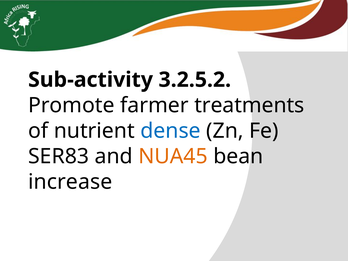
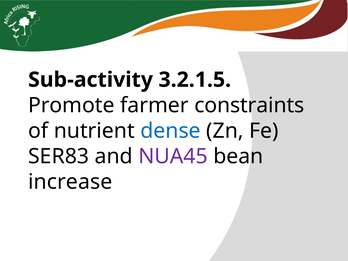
3.2.5.2: 3.2.5.2 -> 3.2.1.5
treatments: treatments -> constraints
NUA45 colour: orange -> purple
